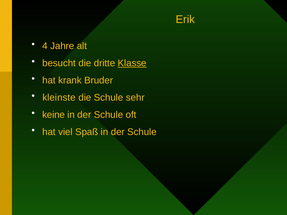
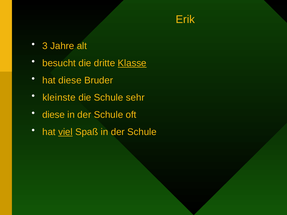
4: 4 -> 3
hat krank: krank -> diese
keine at (54, 115): keine -> diese
viel underline: none -> present
